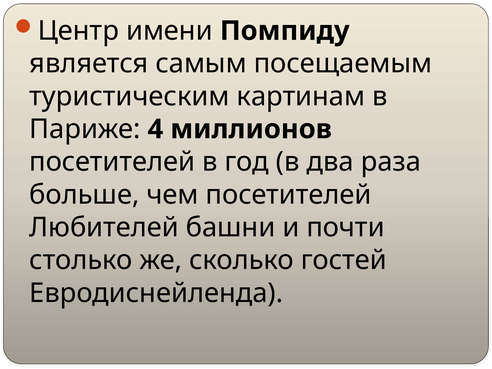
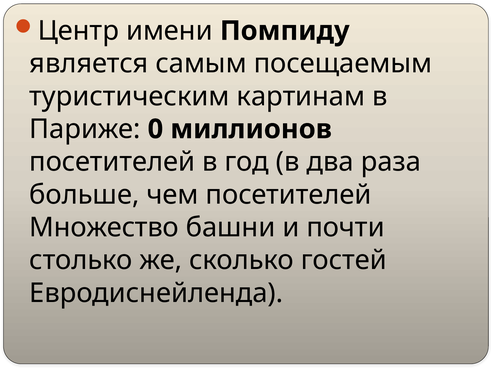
4: 4 -> 0
Любителей: Любителей -> Множество
